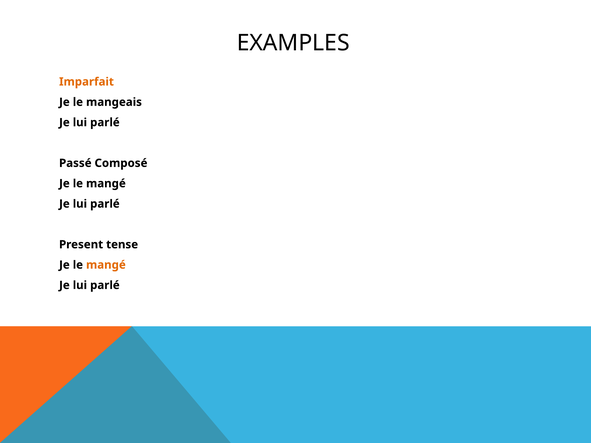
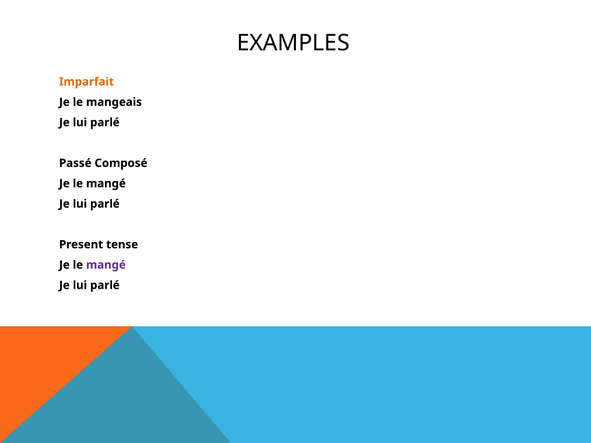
mangé at (106, 265) colour: orange -> purple
